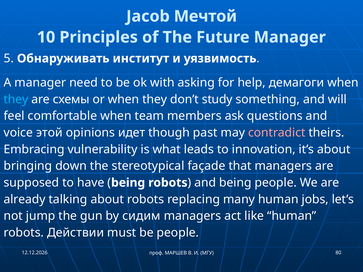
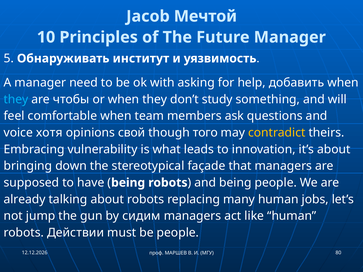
демагоги: демагоги -> добавить
схемы: схемы -> чтобы
этой: этой -> хотя
идет: идет -> свой
past: past -> того
contradict colour: pink -> yellow
